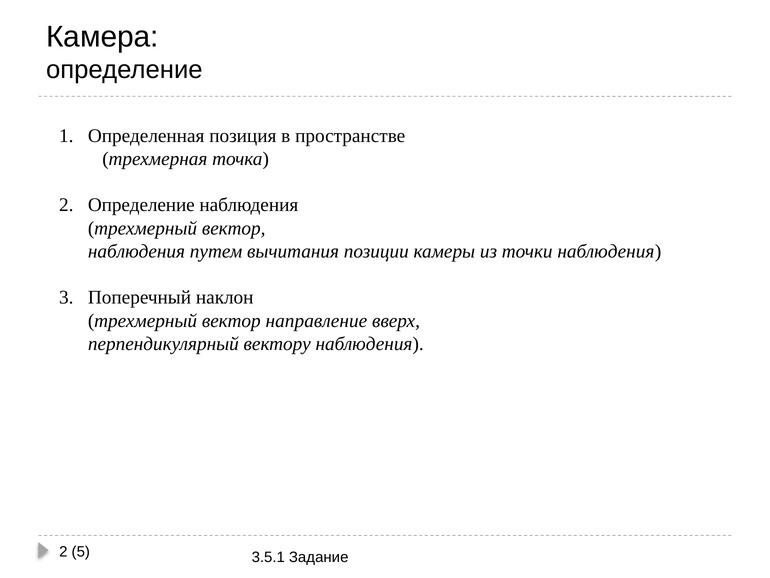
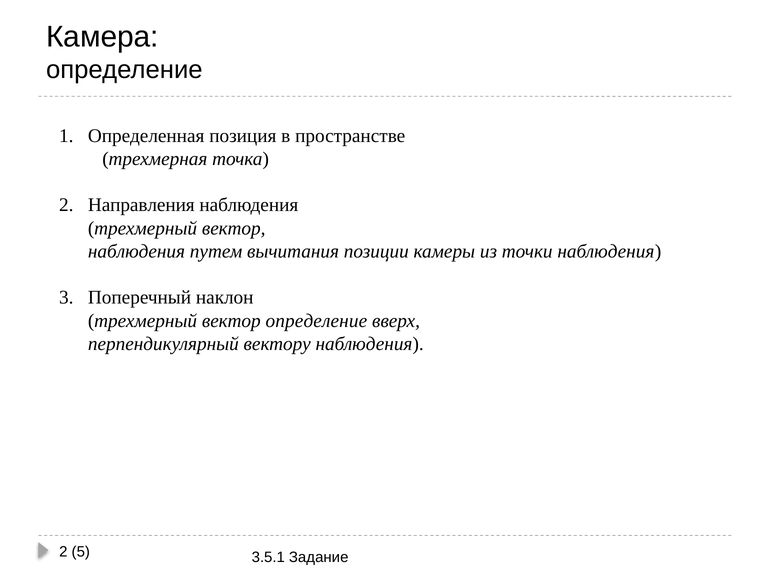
2 Определение: Определение -> Направления
вектор направление: направление -> определение
